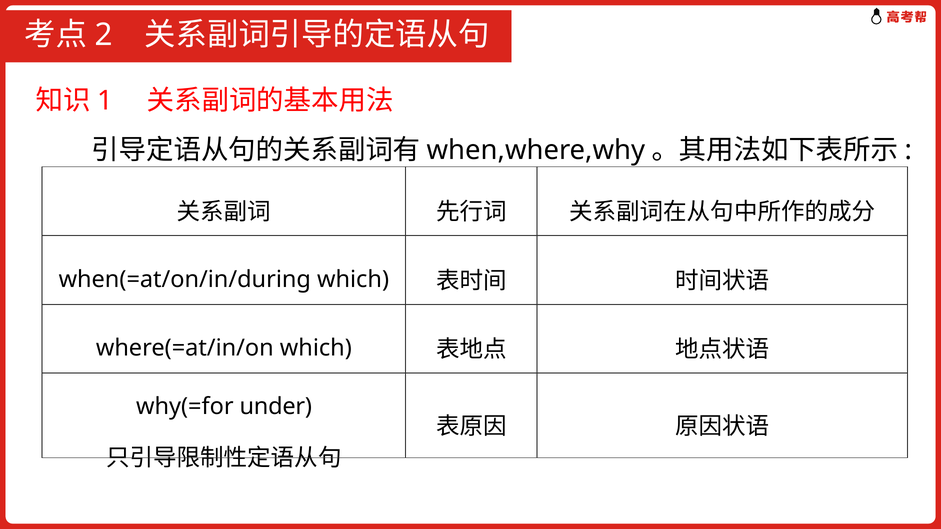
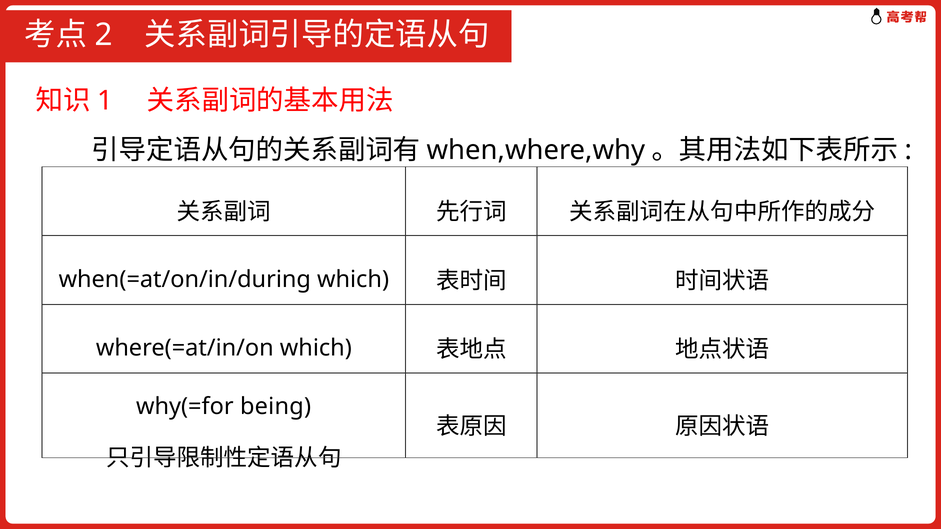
under: under -> being
